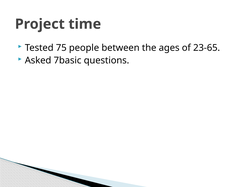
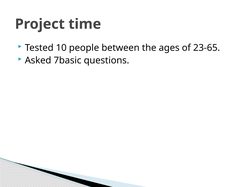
75: 75 -> 10
